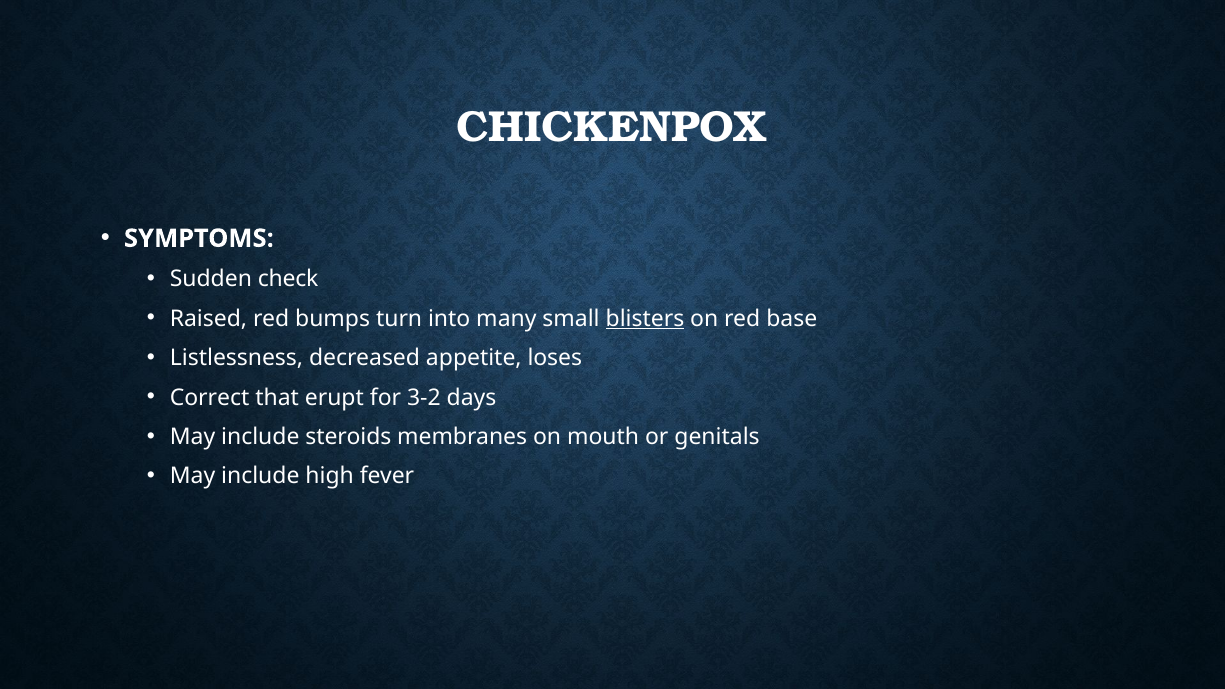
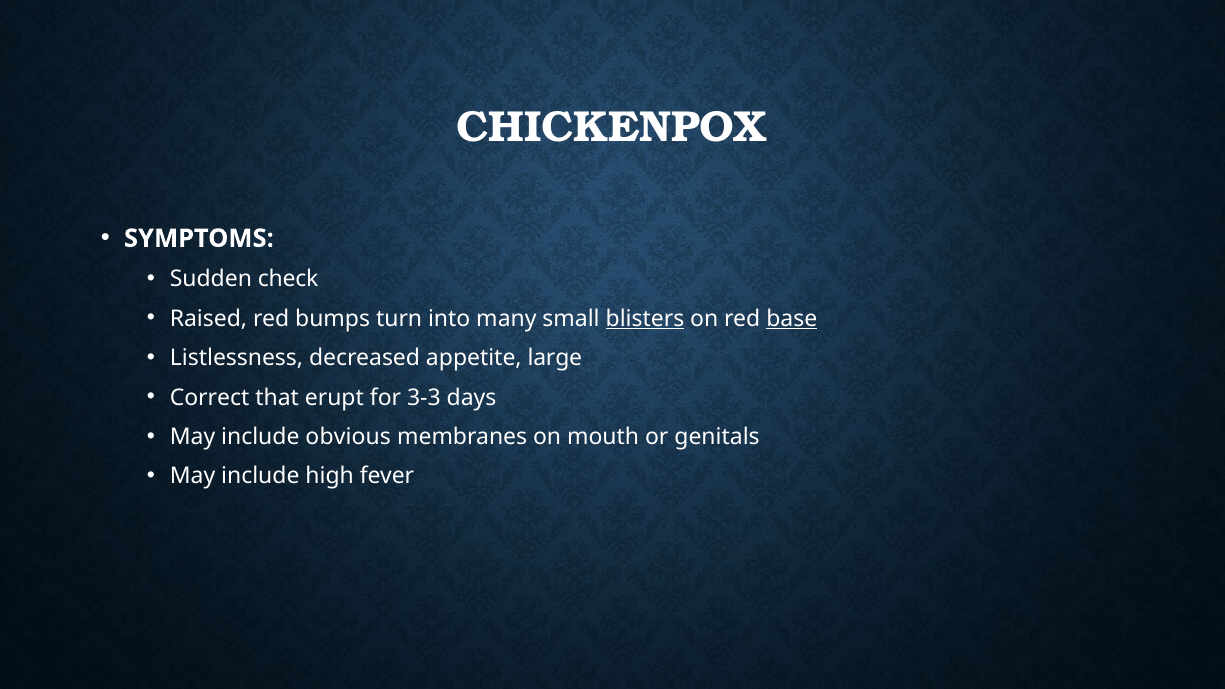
base underline: none -> present
loses: loses -> large
3-2: 3-2 -> 3-3
steroids: steroids -> obvious
